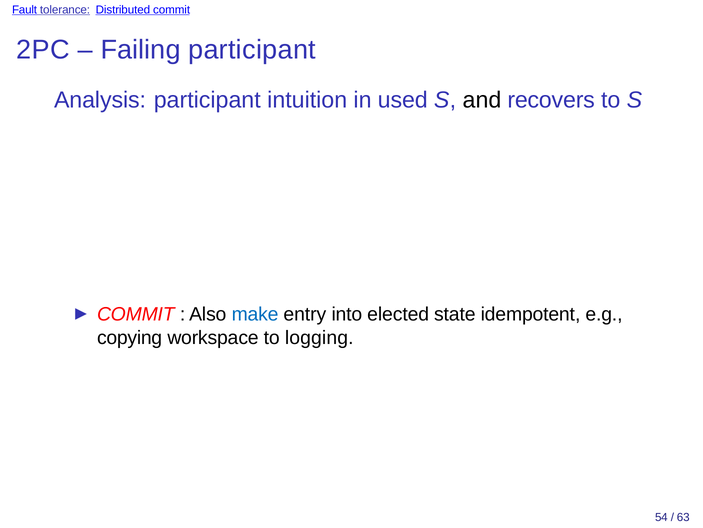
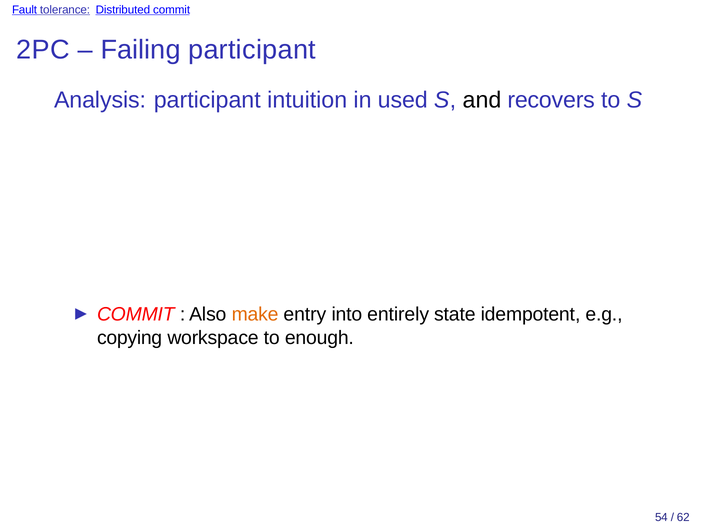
make colour: blue -> orange
elected: elected -> entirely
logging: logging -> enough
63: 63 -> 62
